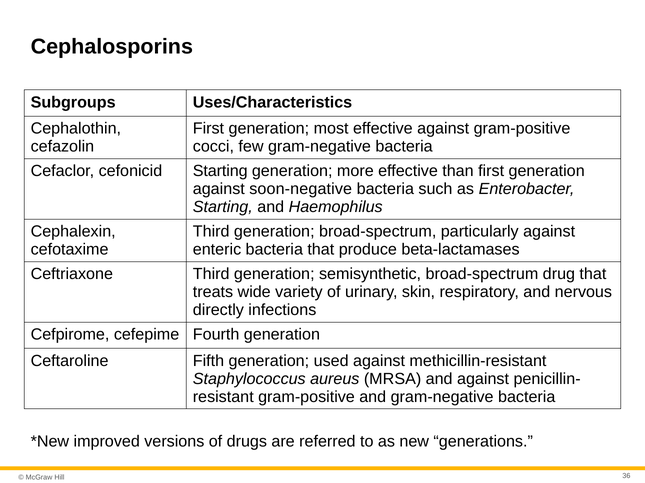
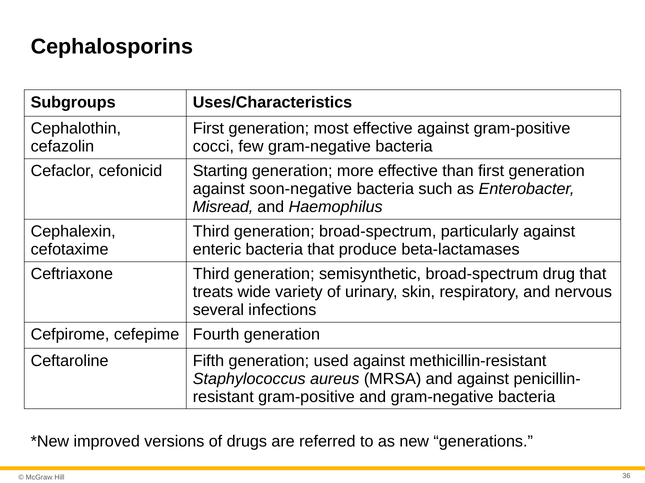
Starting at (223, 207): Starting -> Misread
directly: directly -> several
